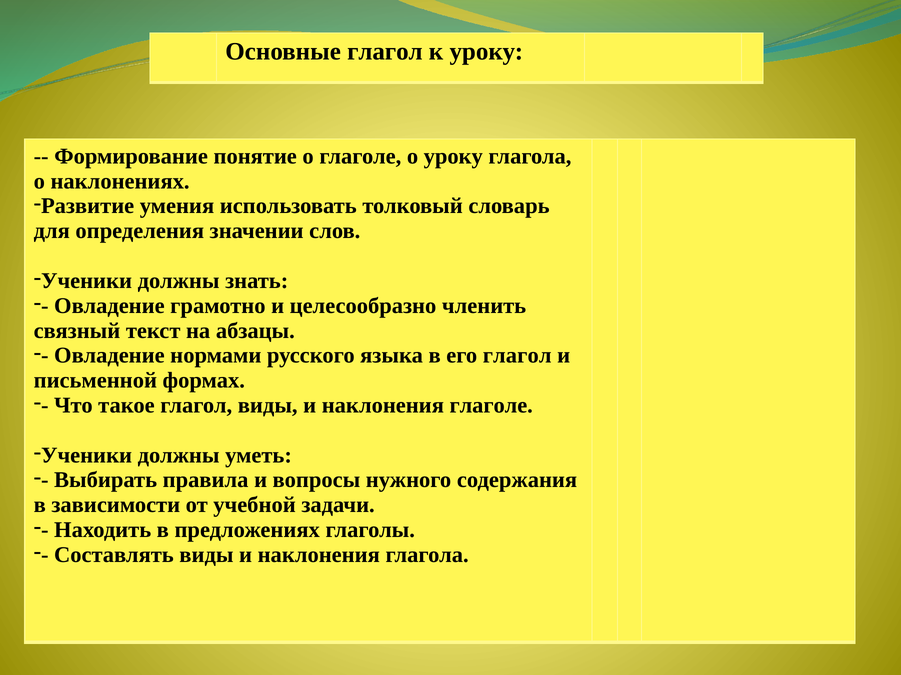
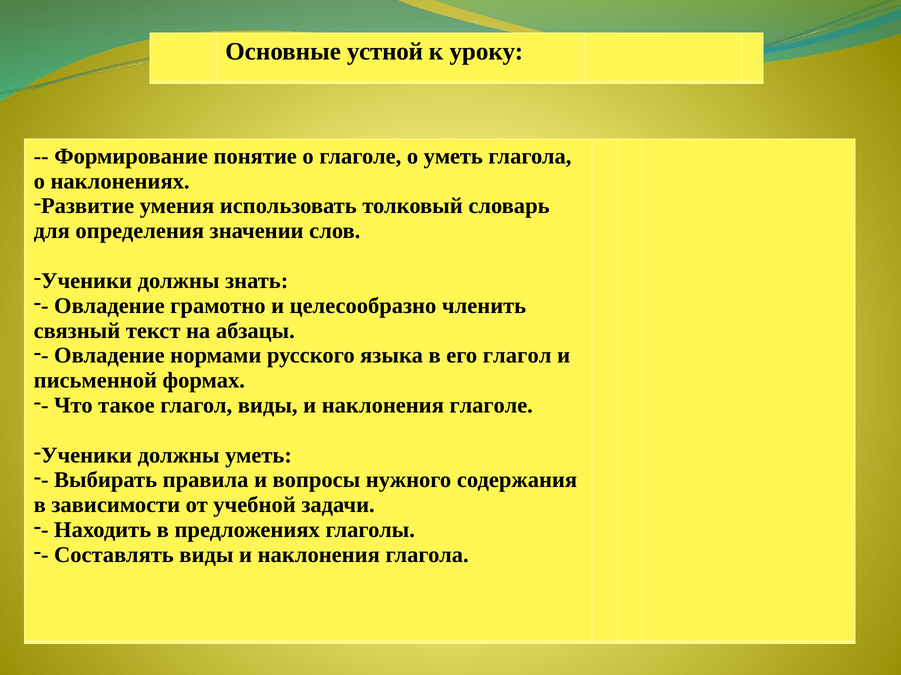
Основные глагол: глагол -> устной
о уроку: уроку -> уметь
